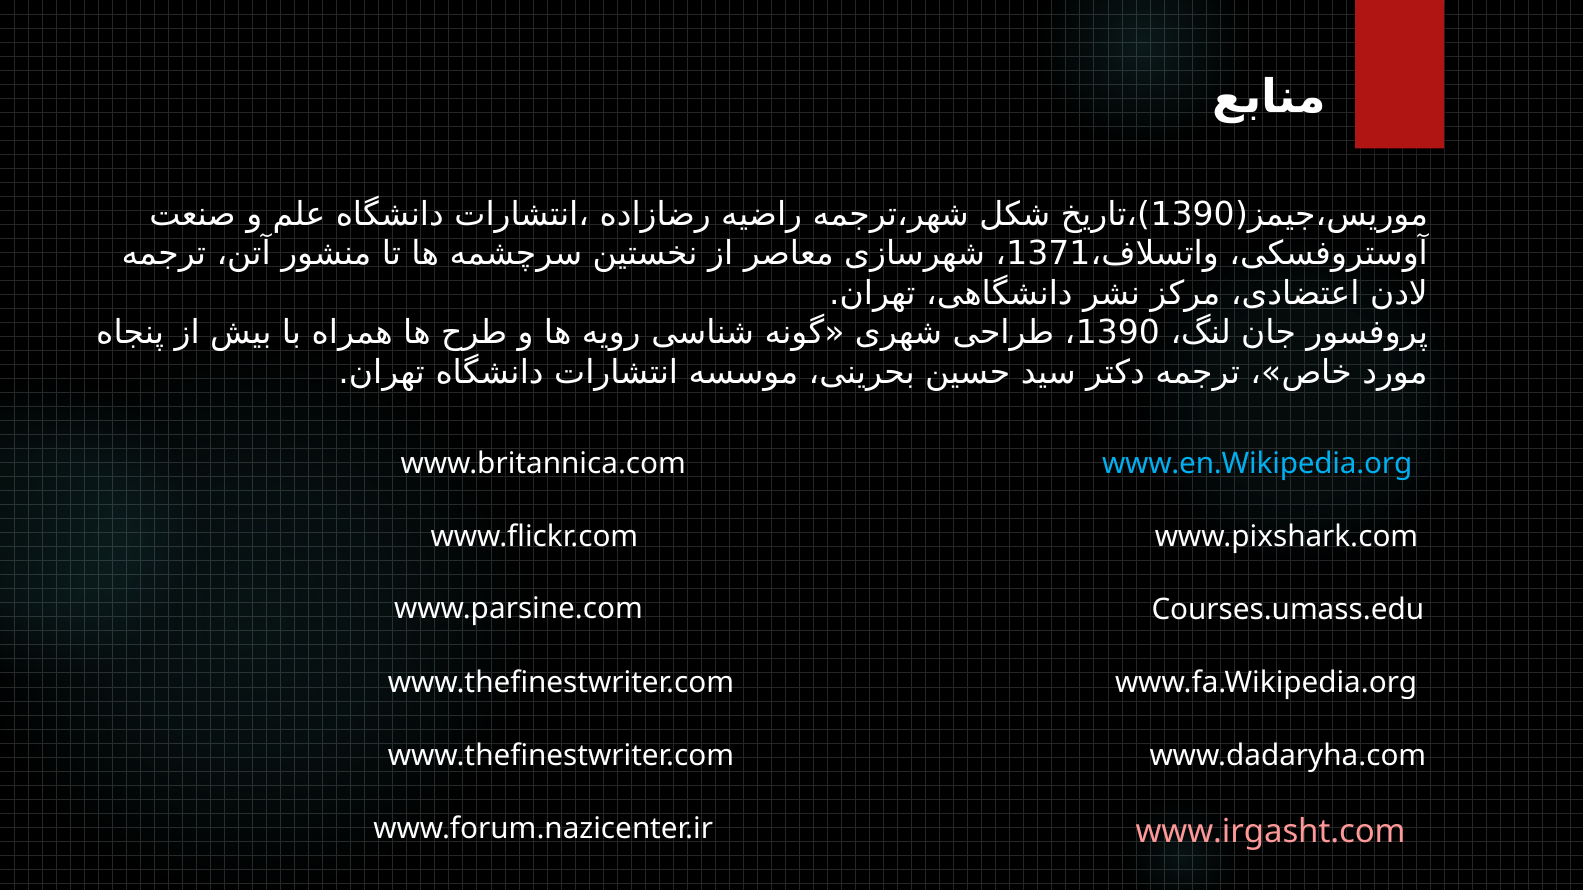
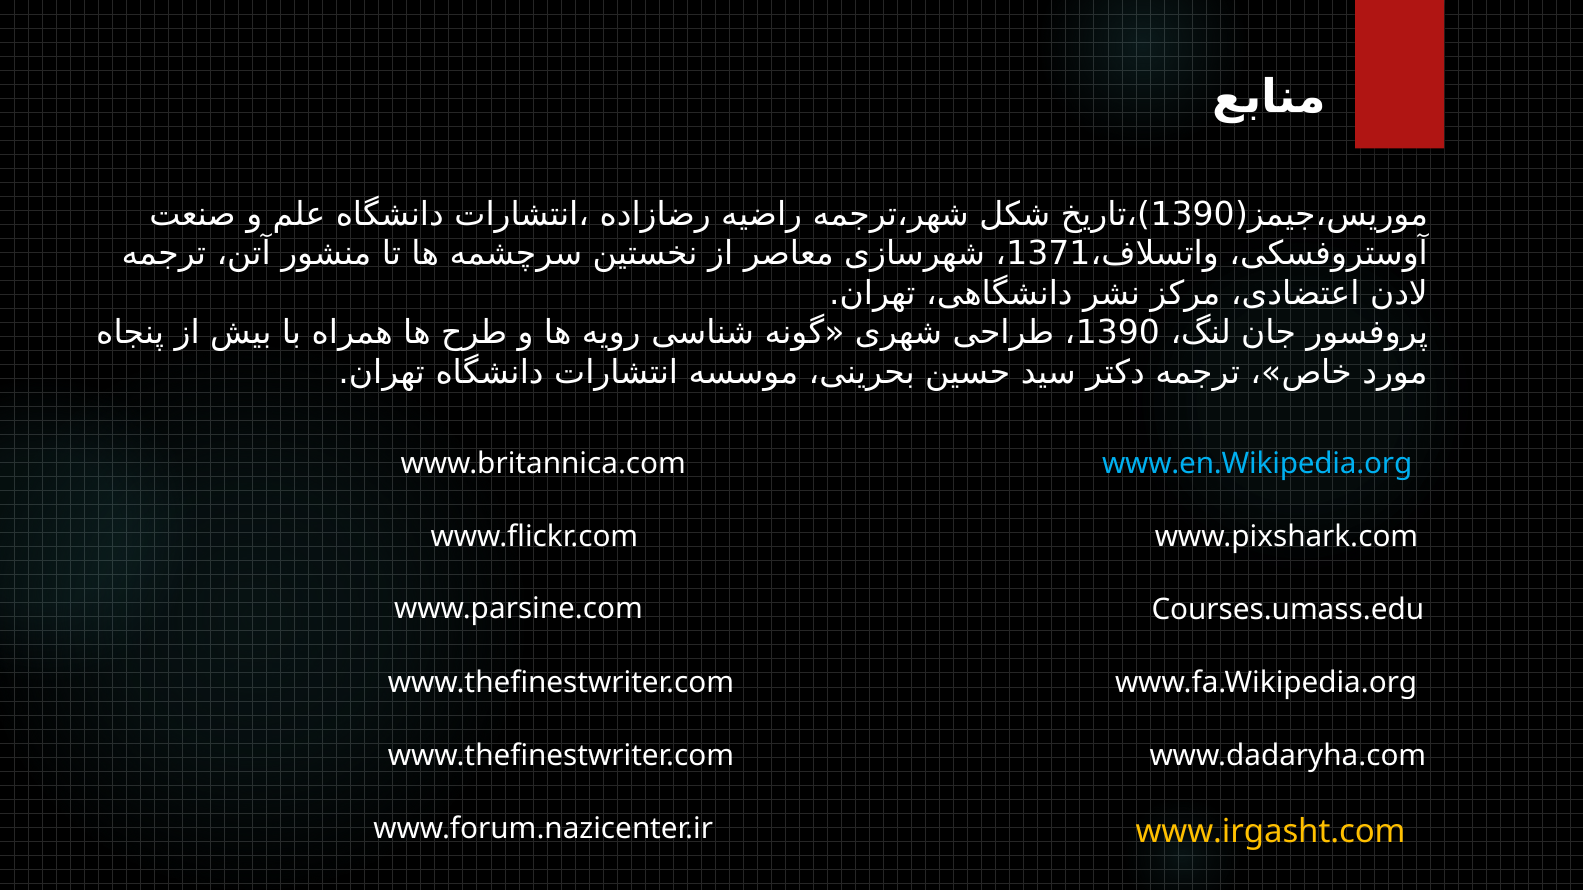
www.irgasht.com colour: pink -> yellow
